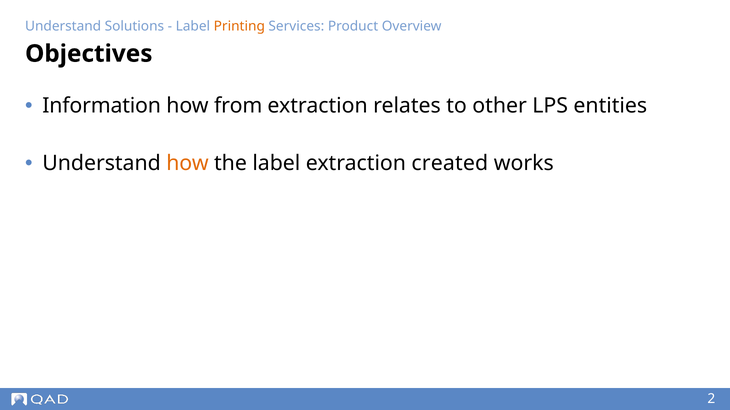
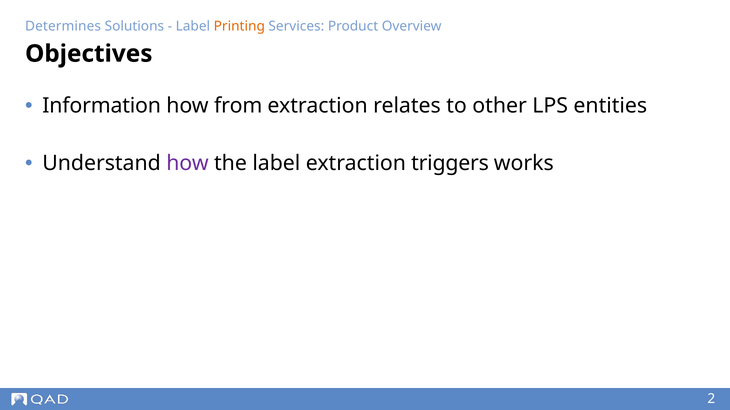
Understand at (63, 26): Understand -> Determines
how at (187, 164) colour: orange -> purple
created: created -> triggers
